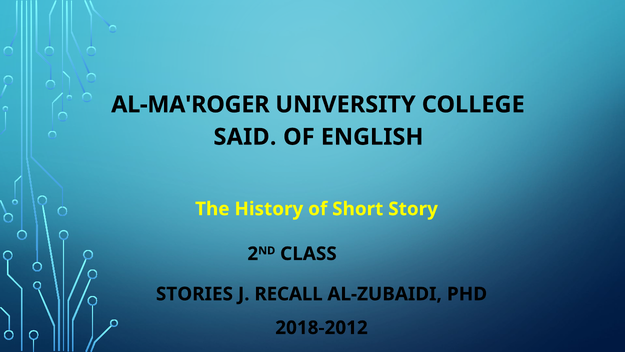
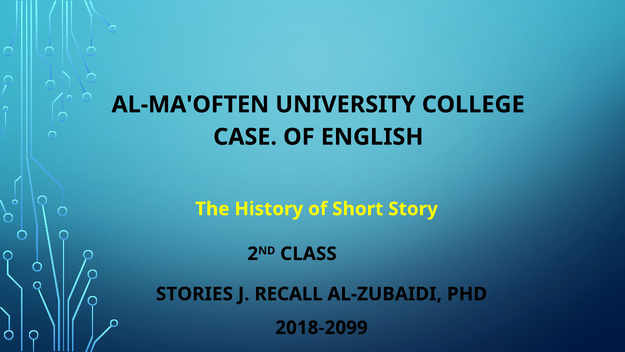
AL-MA'ROGER: AL-MA'ROGER -> AL-MA'OFTEN
SAID: SAID -> CASE
2018-2012: 2018-2012 -> 2018-2099
